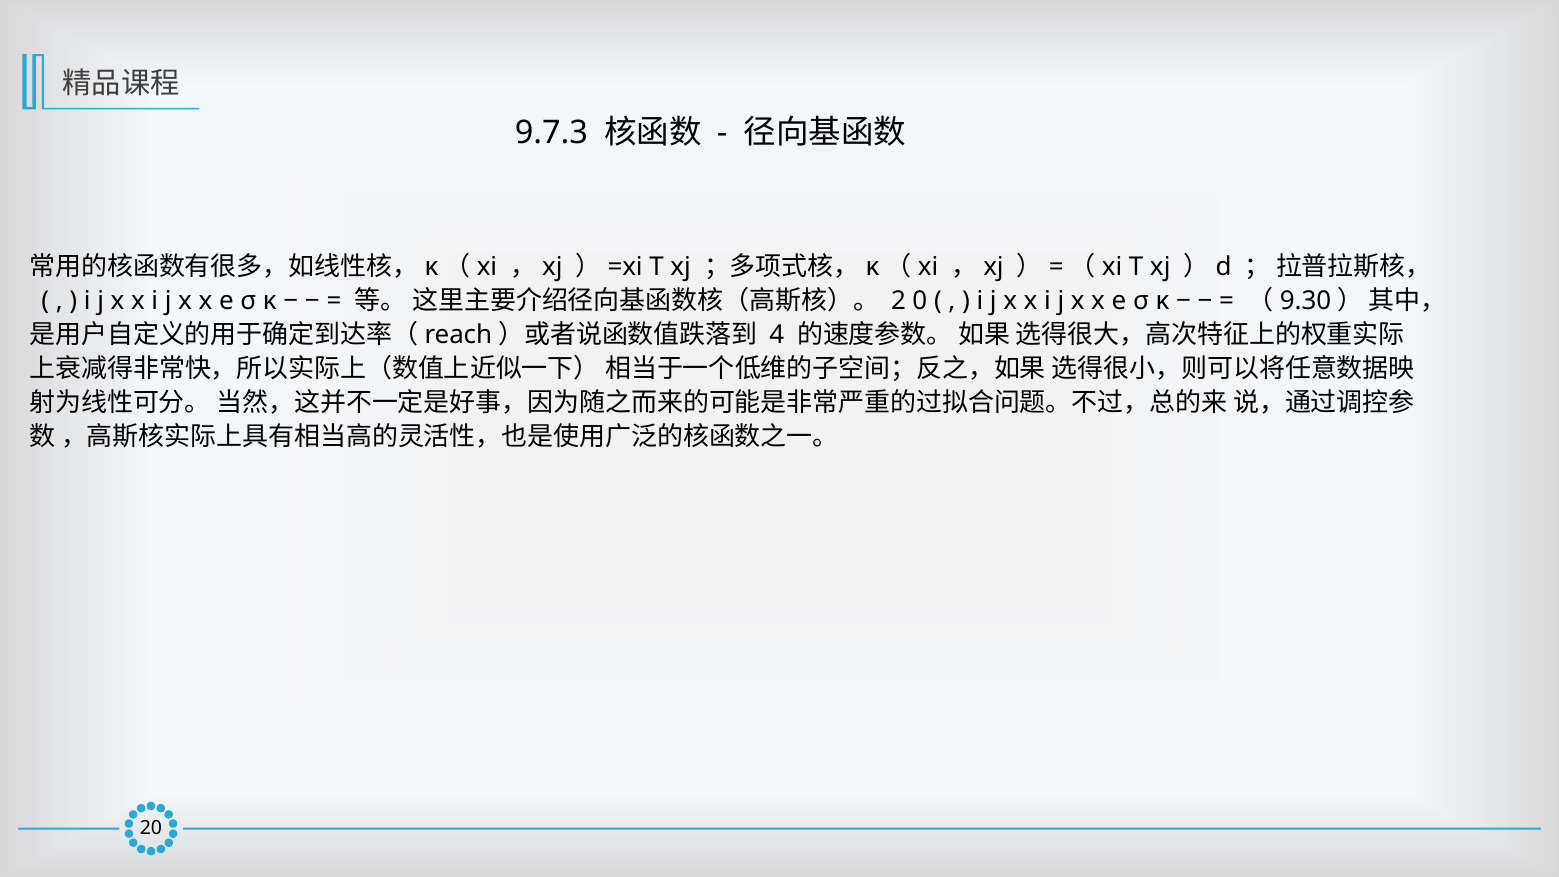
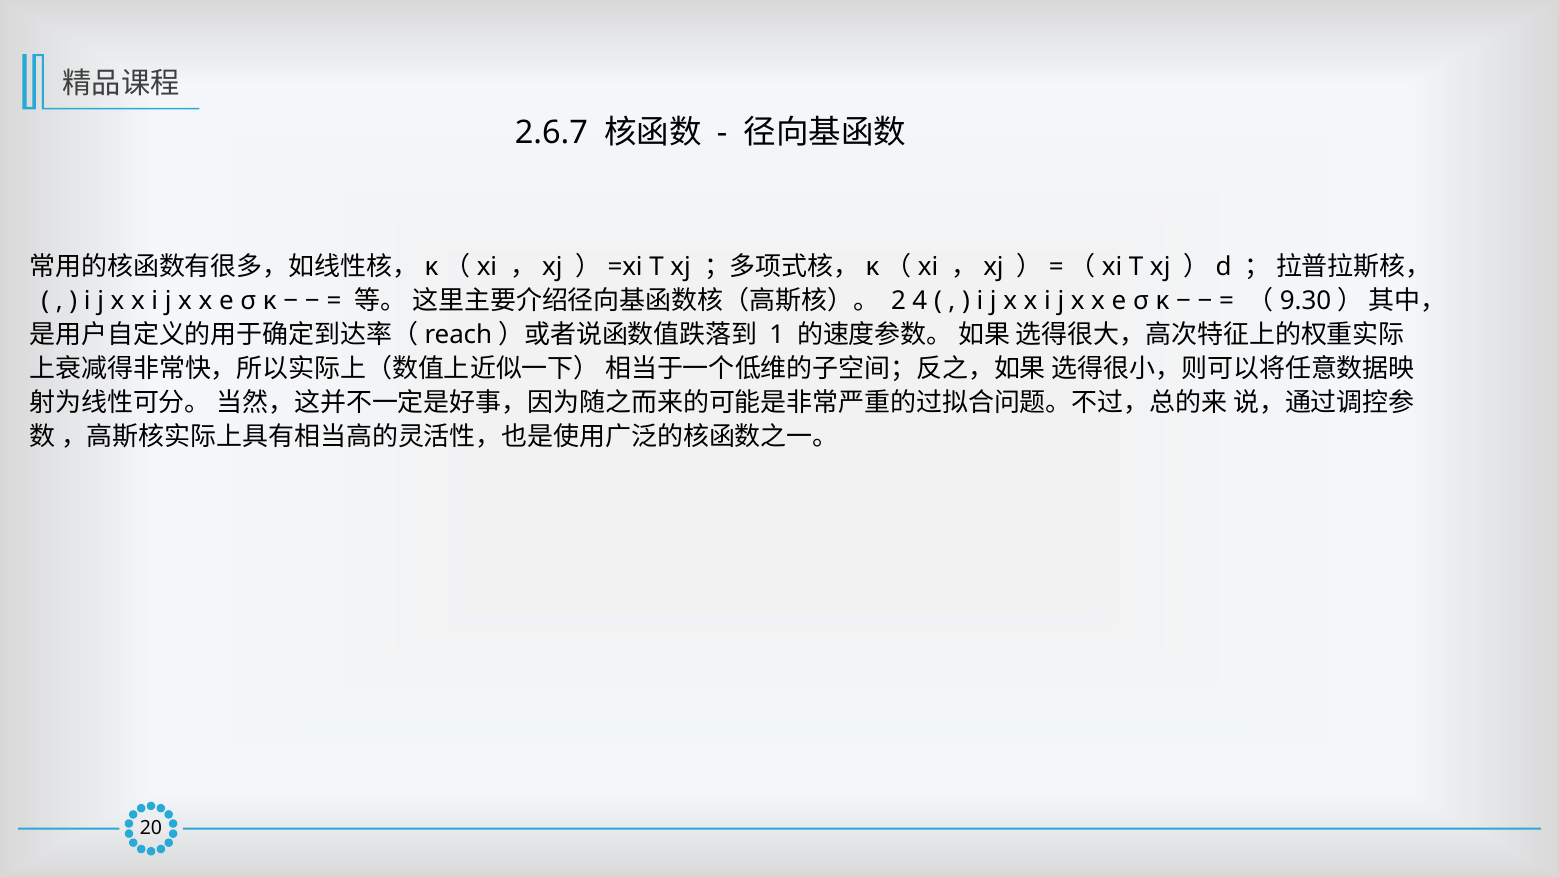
9.7.3: 9.7.3 -> 2.6.7
0: 0 -> 4
4: 4 -> 1
